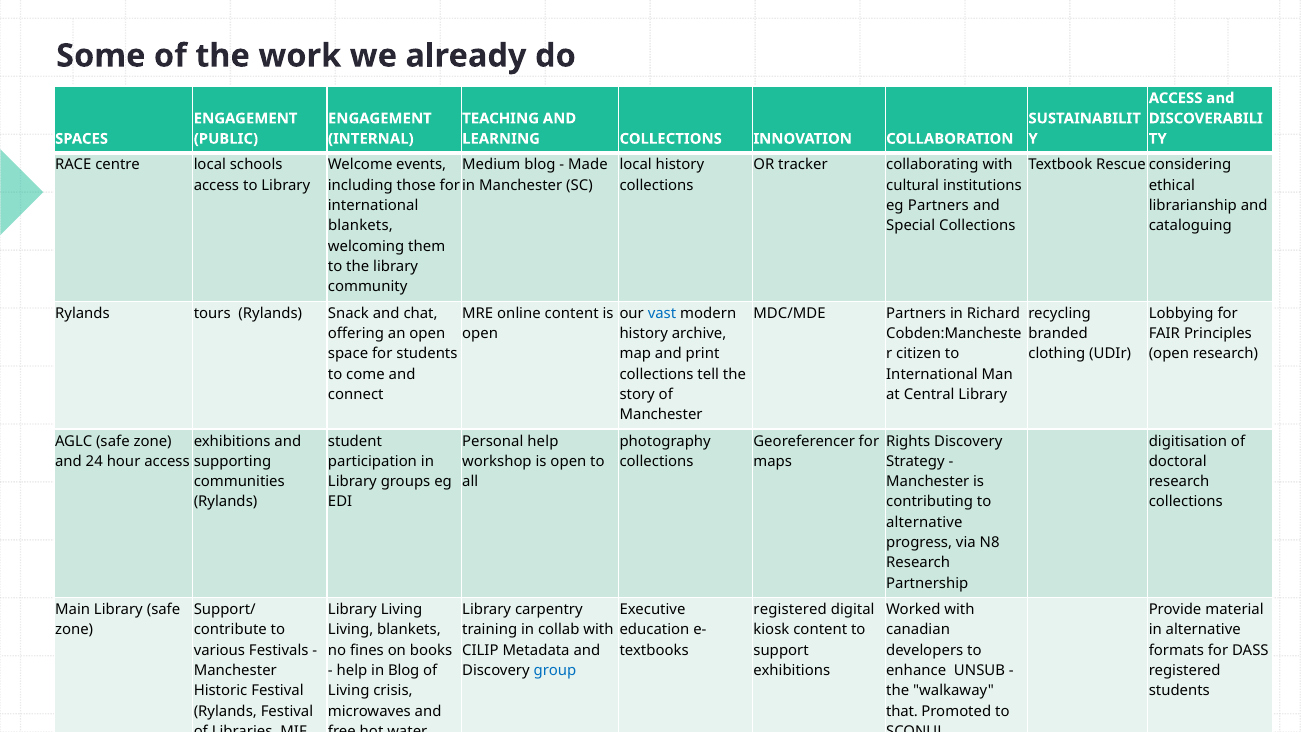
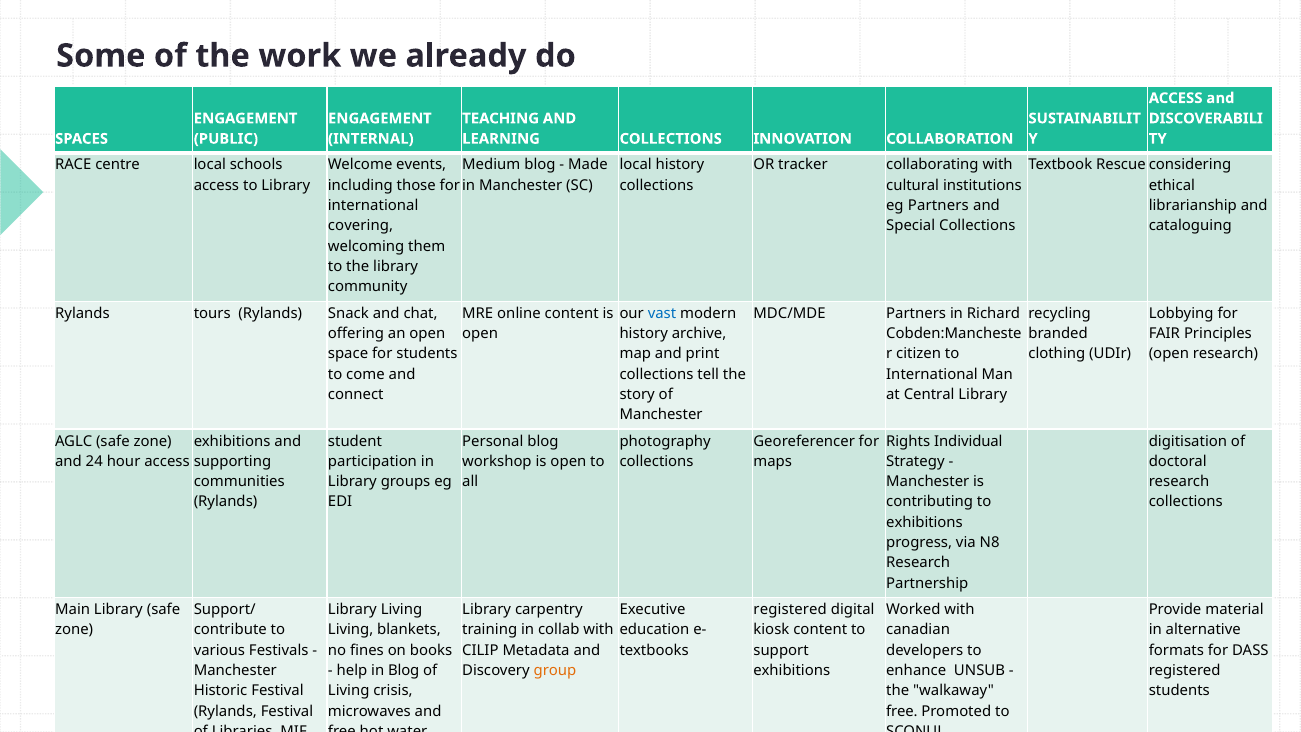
blankets at (360, 226): blankets -> covering
Personal help: help -> blog
Rights Discovery: Discovery -> Individual
alternative at (924, 522): alternative -> exhibitions
group colour: blue -> orange
that at (902, 711): that -> free
